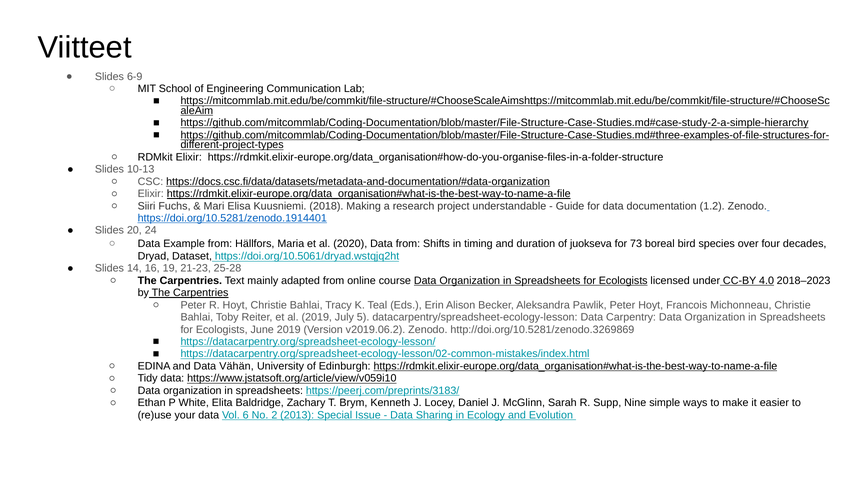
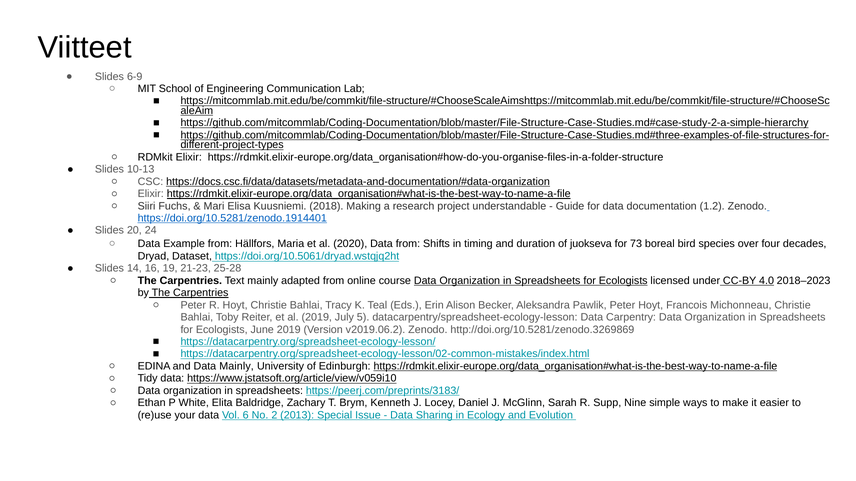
Data Vähän: Vähän -> Mainly
